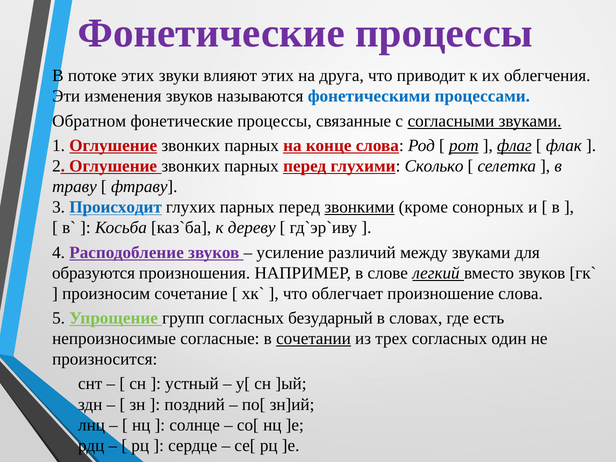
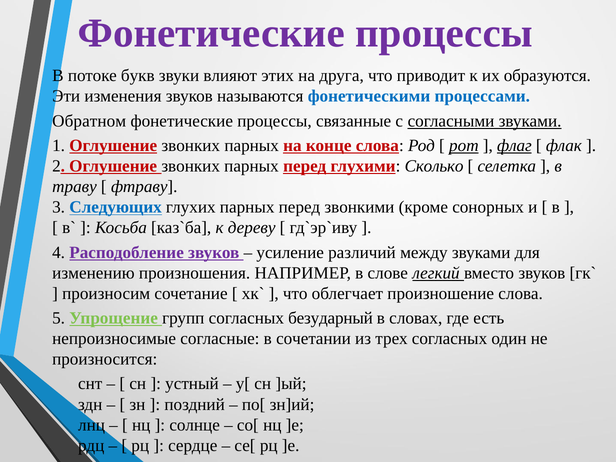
потоке этих: этих -> букв
облегчения: облегчения -> образуются
Происходит: Происходит -> Следующих
звонкими underline: present -> none
образуются: образуются -> изменению
сочетании underline: present -> none
